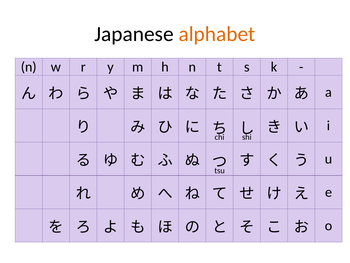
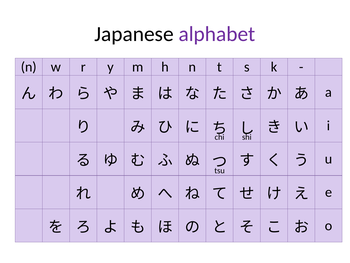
alphabet colour: orange -> purple
